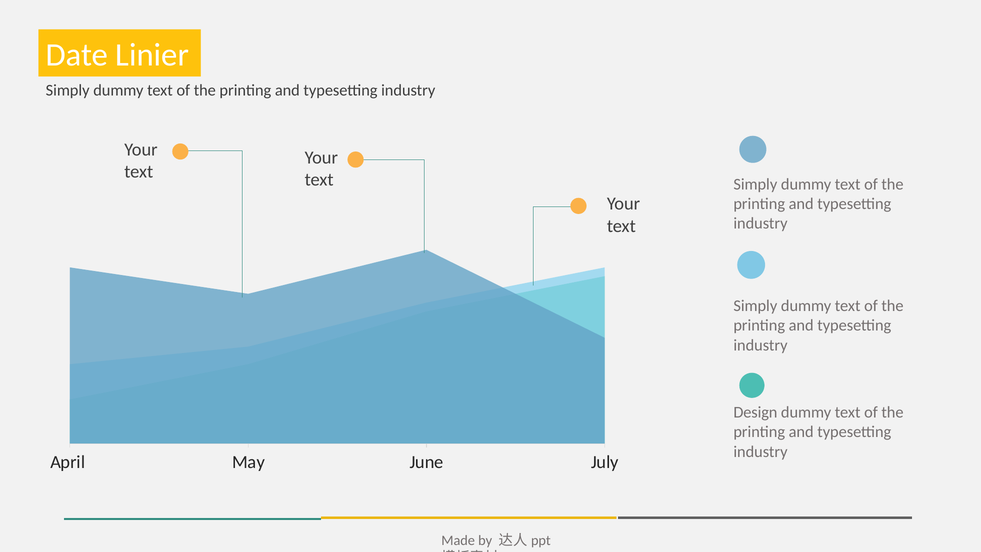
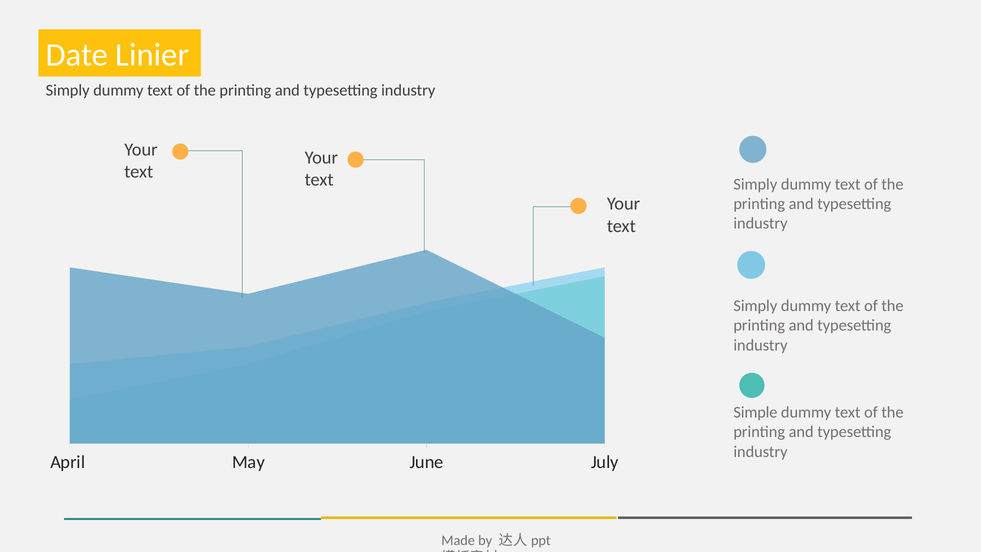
Design: Design -> Simple
